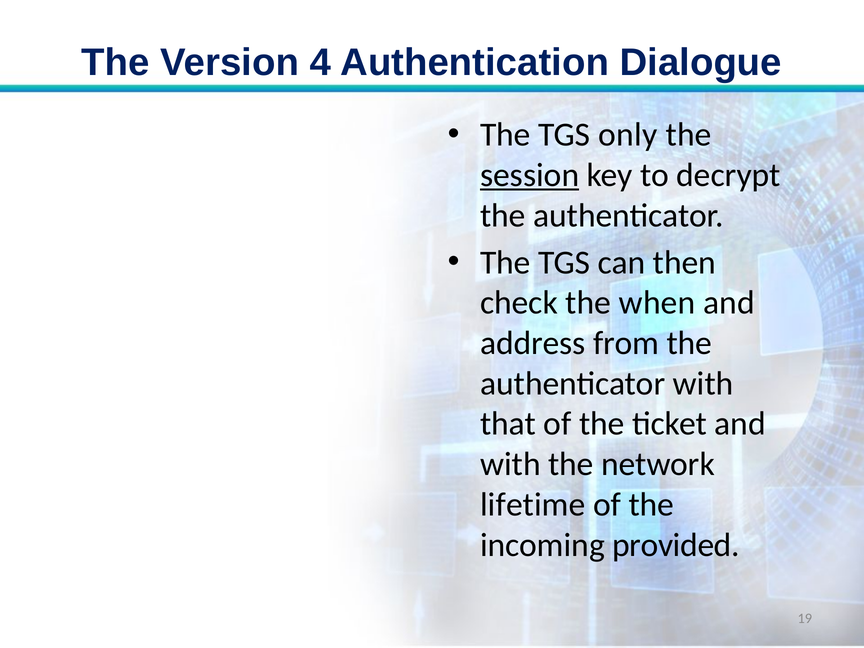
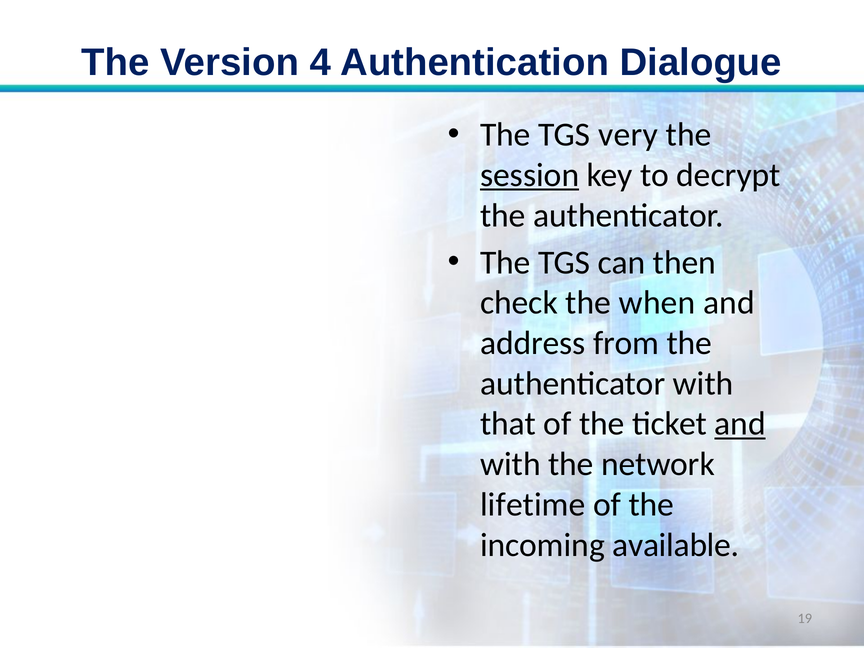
only: only -> very
and at (740, 424) underline: none -> present
provided: provided -> available
